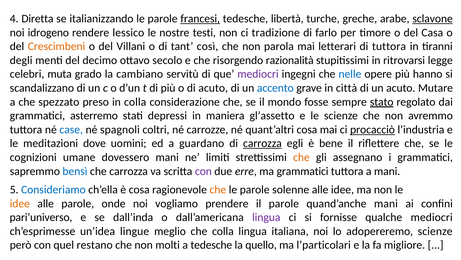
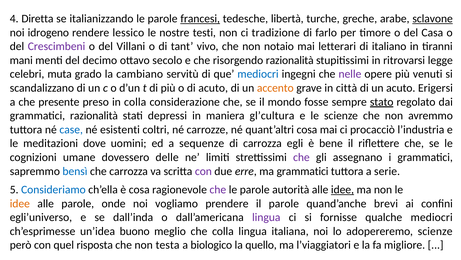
Crescimbeni colour: orange -> purple
così: così -> vivo
parola: parola -> notaio
di tuttora: tuttora -> italiano
degli: degli -> mani
mediocri at (258, 74) colour: purple -> blue
nelle colour: blue -> purple
hanno: hanno -> venuti
accento colour: blue -> orange
Mutare: Mutare -> Erigersi
spezzato: spezzato -> presente
grammatici asterremo: asterremo -> razionalità
gl’assetto: gl’assetto -> gl’cultura
spagnoli: spagnoli -> esistenti
procacciò underline: present -> none
guardano: guardano -> sequenze
carrozza at (262, 143) underline: present -> none
dovessero mani: mani -> delle
che at (301, 157) colour: orange -> purple
a mani: mani -> serie
che at (218, 189) colour: orange -> purple
solenne: solenne -> autorità
idee at (343, 189) underline: none -> present
quand’anche mani: mani -> brevi
pari’universo: pari’universo -> egli’universo
lingue: lingue -> buono
restano: restano -> risposta
molti: molti -> testa
a tedesche: tedesche -> biologico
l’particolari: l’particolari -> l’viaggiatori
